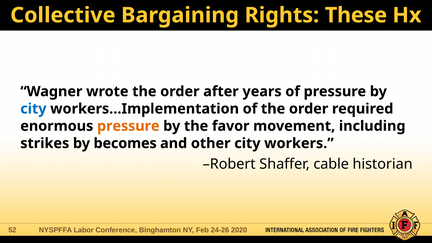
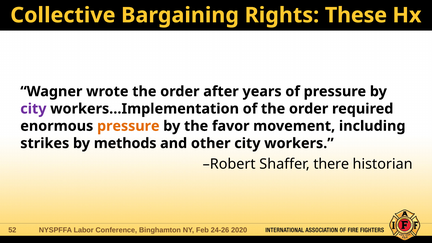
city at (33, 109) colour: blue -> purple
becomes: becomes -> methods
cable: cable -> there
